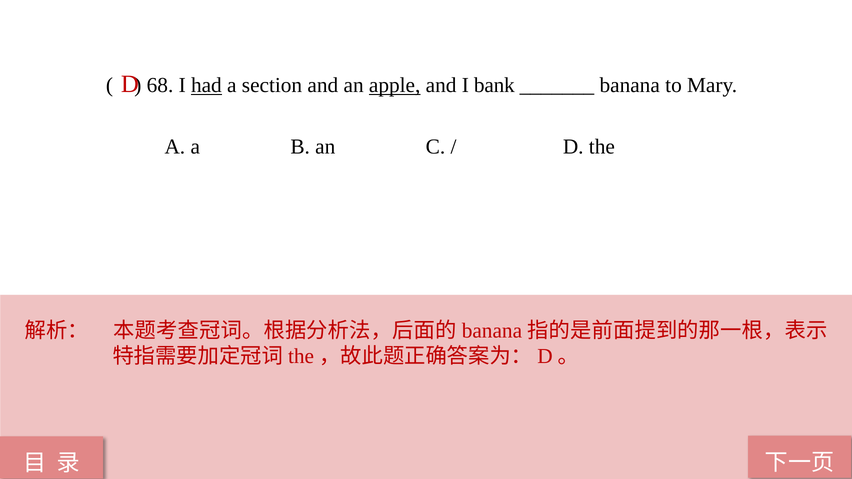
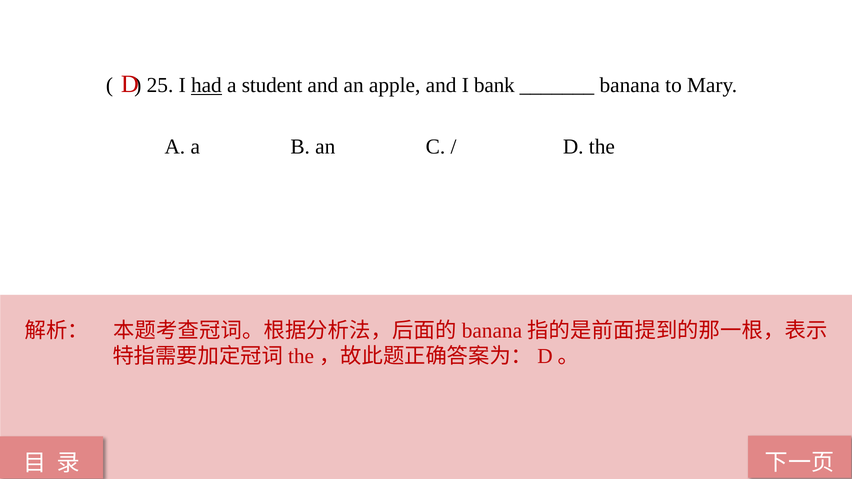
68: 68 -> 25
section: section -> student
apple underline: present -> none
